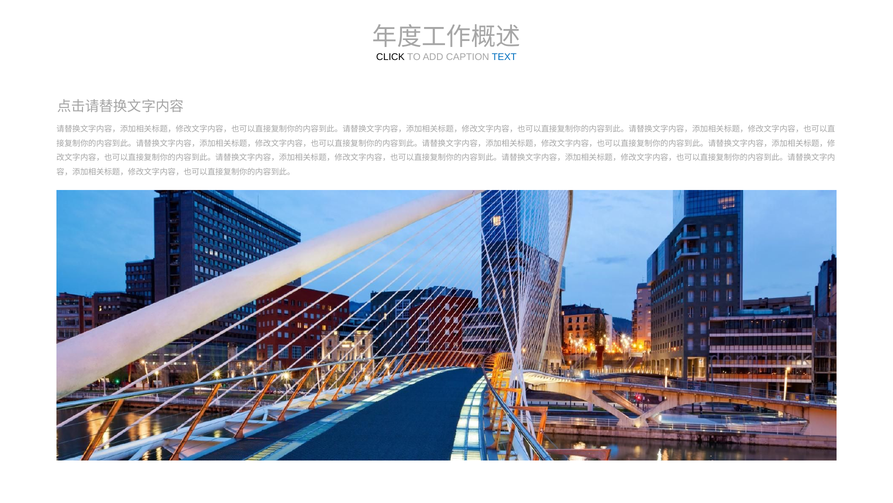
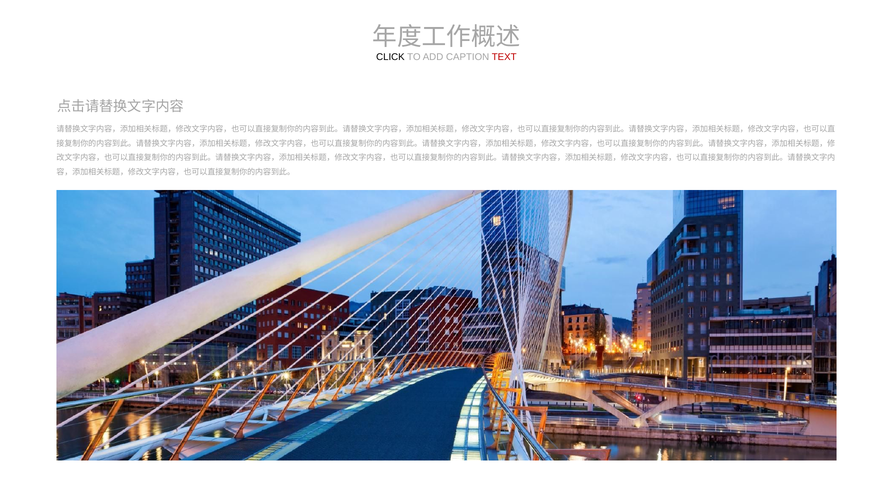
TEXT colour: blue -> red
